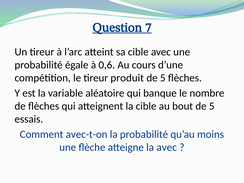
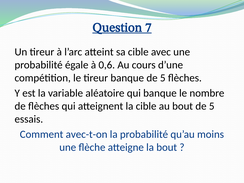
tireur produit: produit -> banque
la avec: avec -> bout
